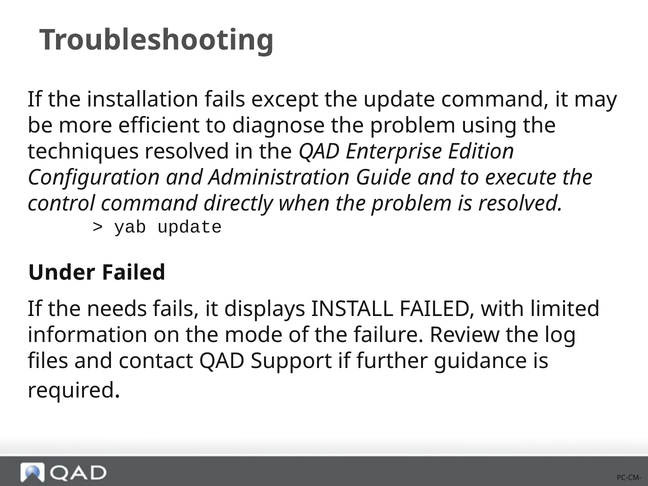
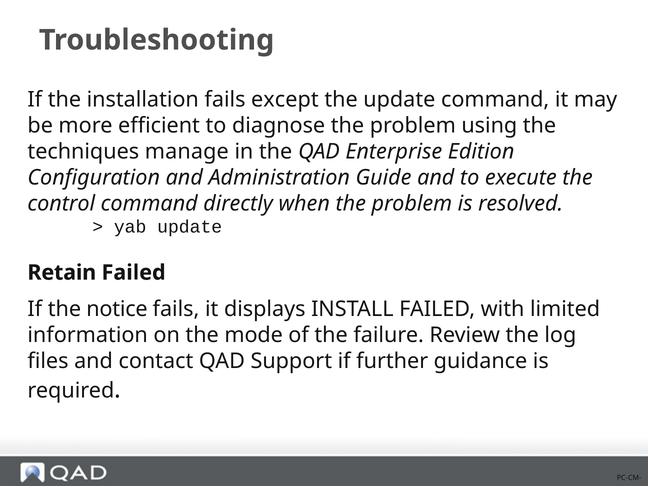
techniques resolved: resolved -> manage
Under: Under -> Retain
needs: needs -> notice
